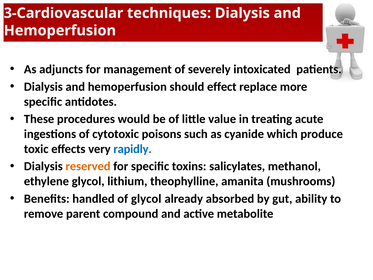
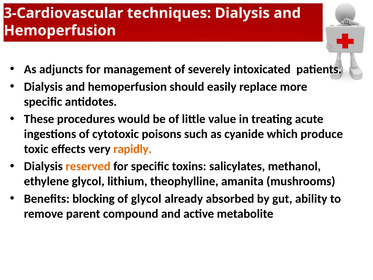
effect: effect -> easily
rapidly colour: blue -> orange
handled: handled -> blocking
